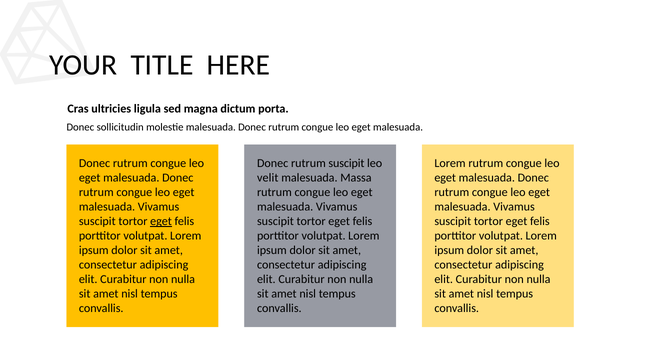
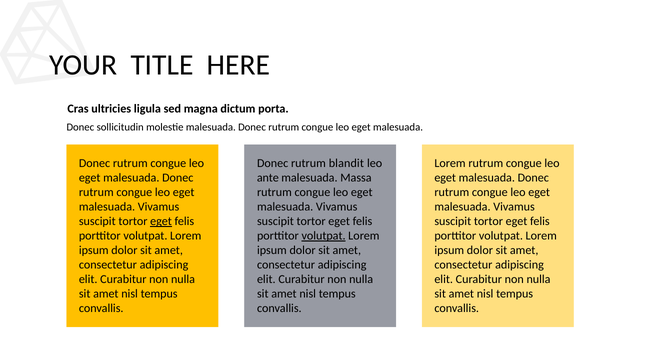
rutrum suscipit: suscipit -> blandit
velit: velit -> ante
volutpat at (324, 236) underline: none -> present
